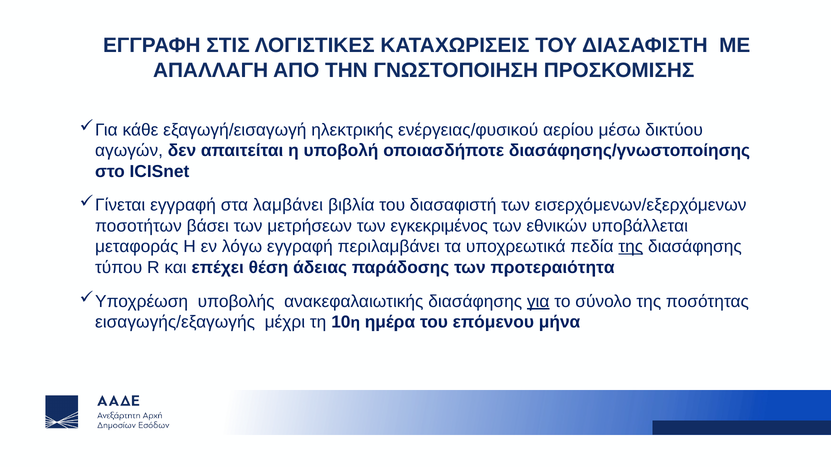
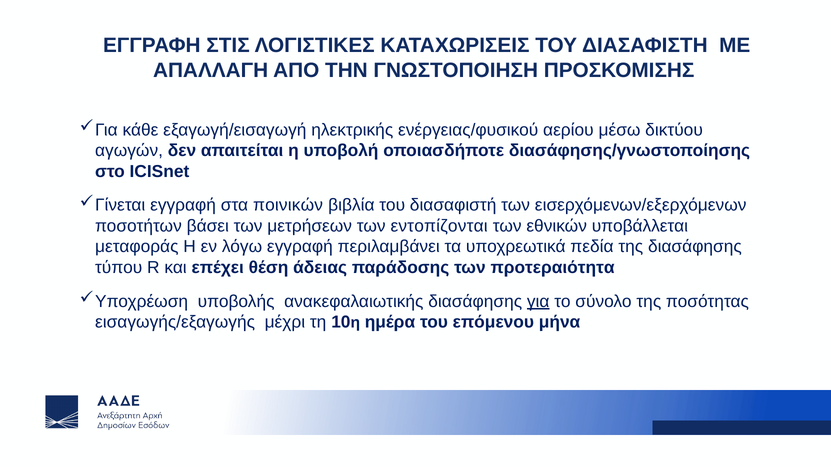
λαμβάνει: λαμβάνει -> ποινικών
εγκεκριμένος: εγκεκριμένος -> εντοπίζονται
της at (631, 247) underline: present -> none
